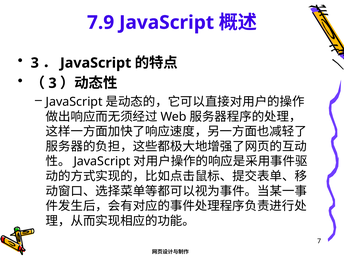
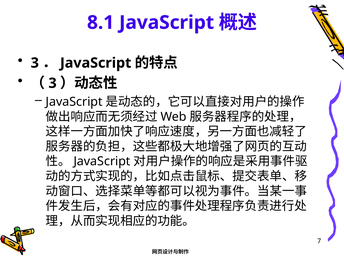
7.9: 7.9 -> 8.1
